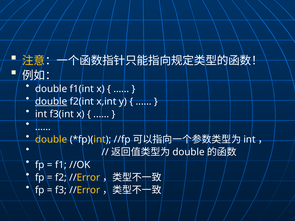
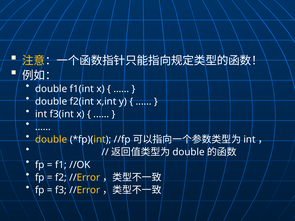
double at (51, 102) underline: present -> none
